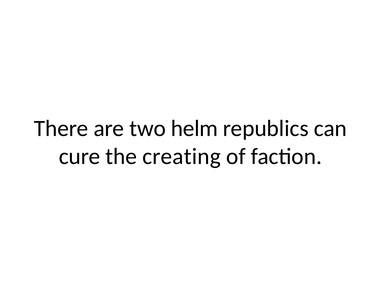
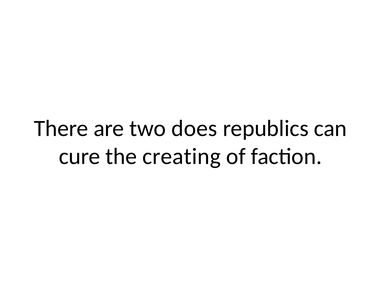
helm: helm -> does
